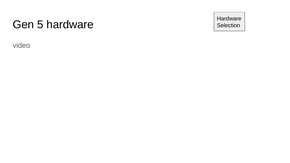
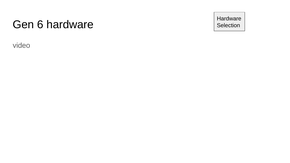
5: 5 -> 6
